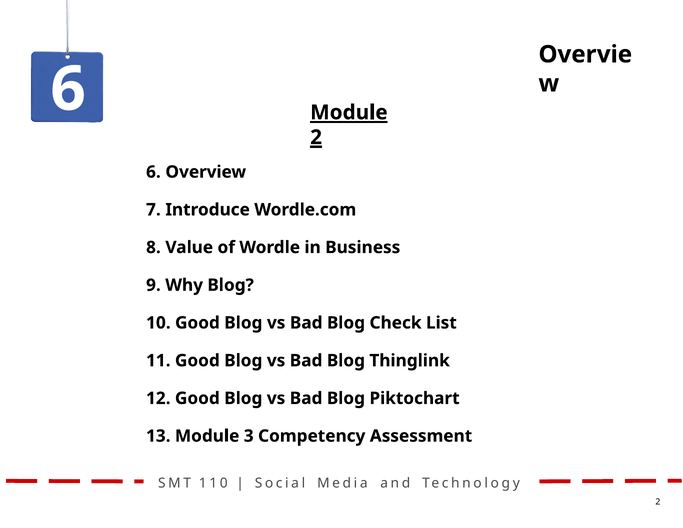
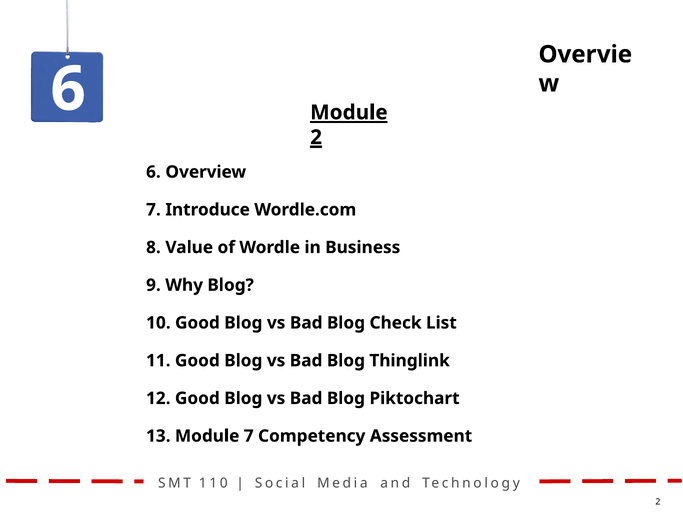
Module 3: 3 -> 7
